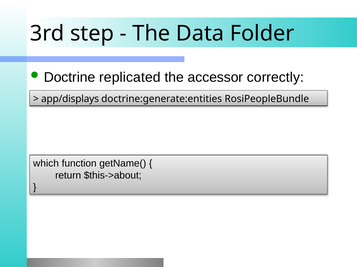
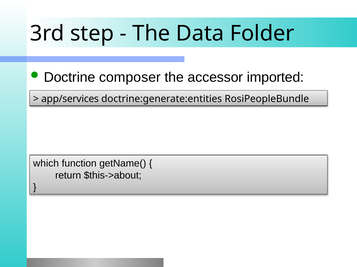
replicated: replicated -> composer
correctly: correctly -> imported
app/displays: app/displays -> app/services
